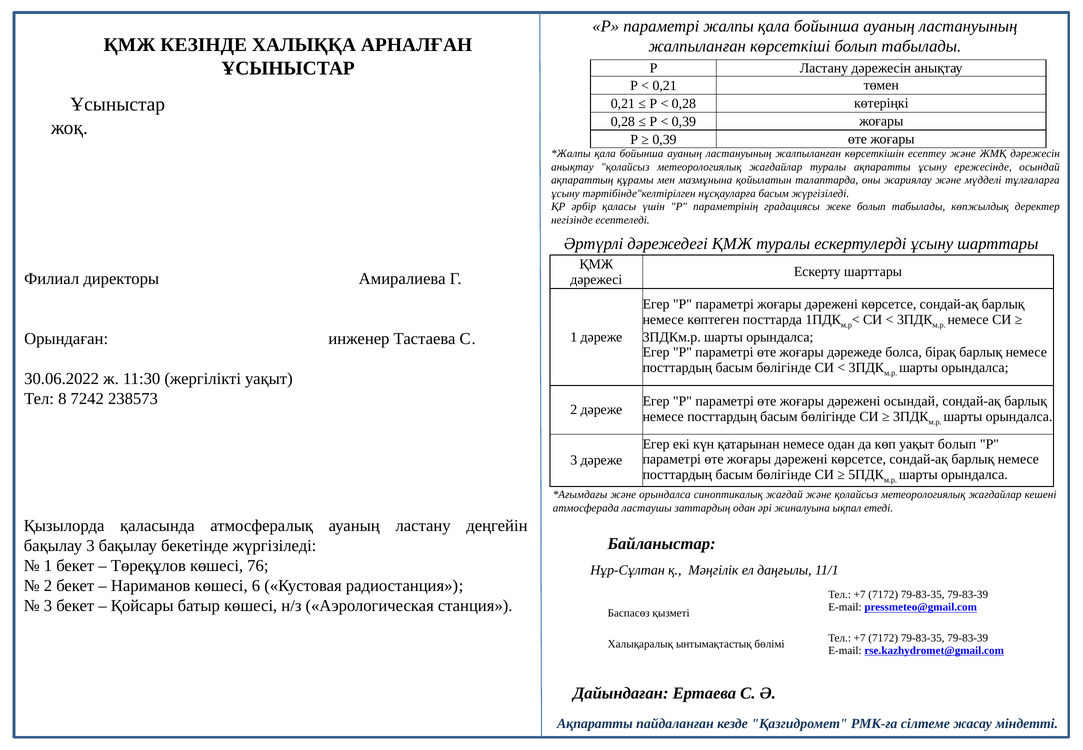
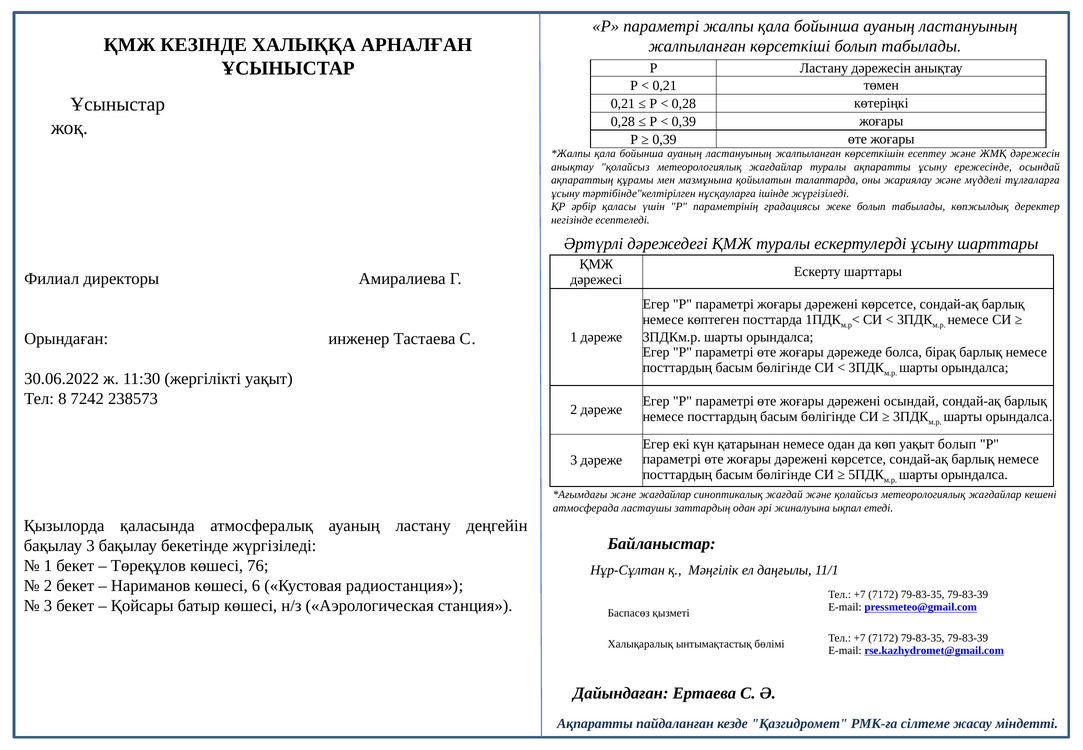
нұсқауларға басым: басым -> ішінде
және орындалса: орындалса -> жағдайлар
